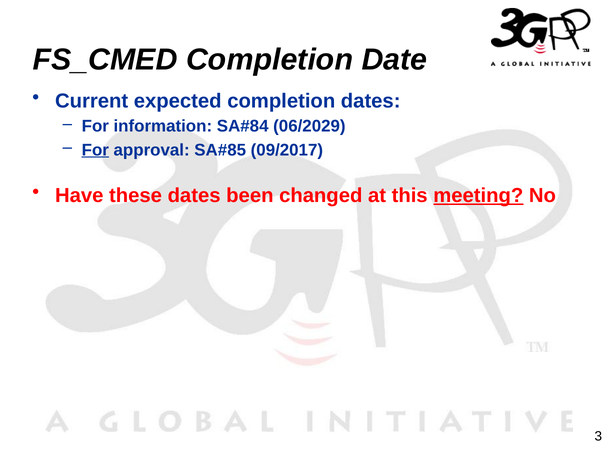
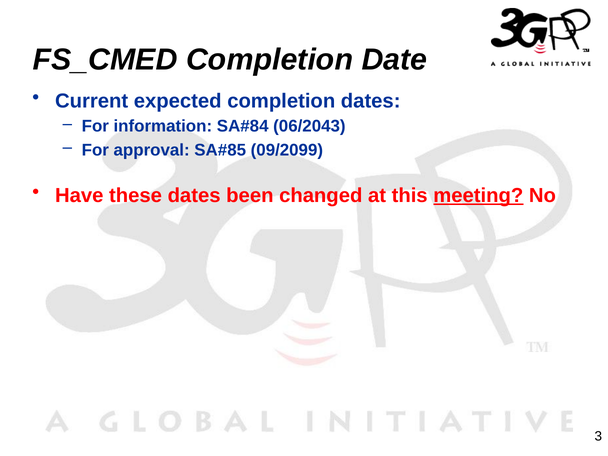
06/2029: 06/2029 -> 06/2043
For at (95, 150) underline: present -> none
09/2017: 09/2017 -> 09/2099
